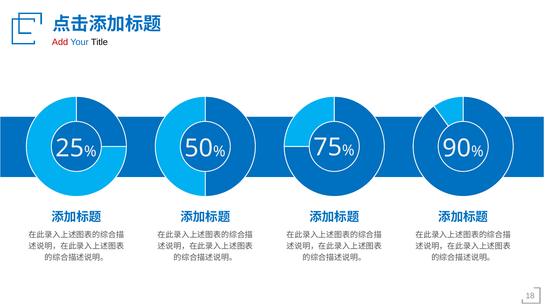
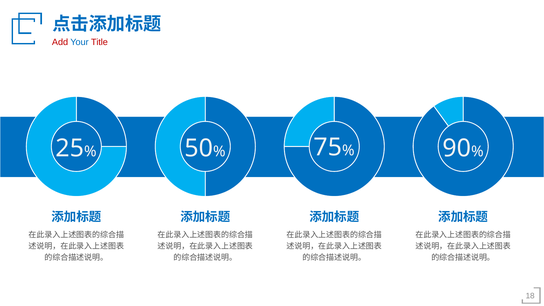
Title colour: black -> red
